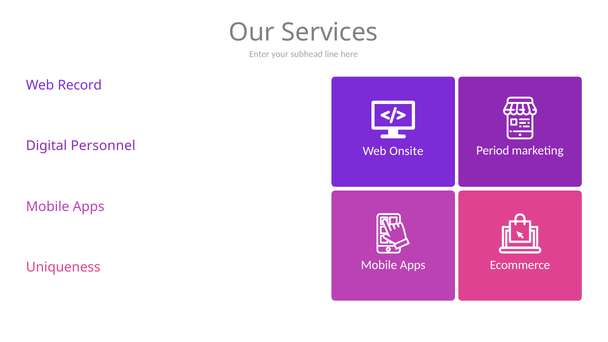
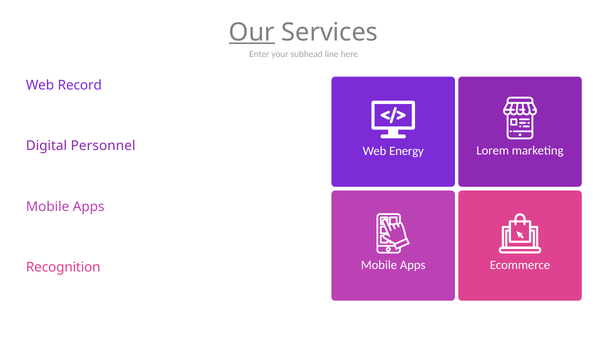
Our underline: none -> present
Period: Period -> Lorem
Onsite: Onsite -> Energy
Uniqueness: Uniqueness -> Recognition
